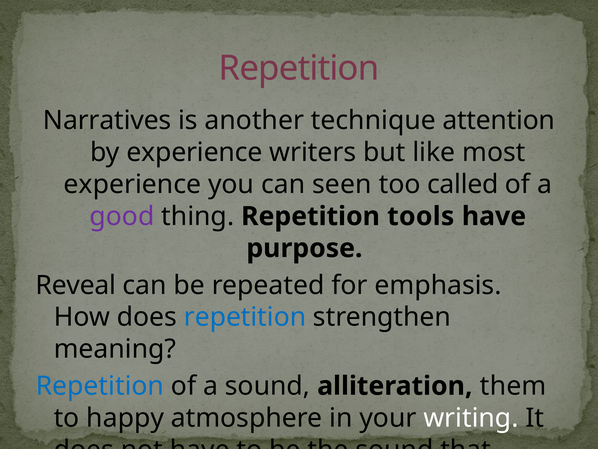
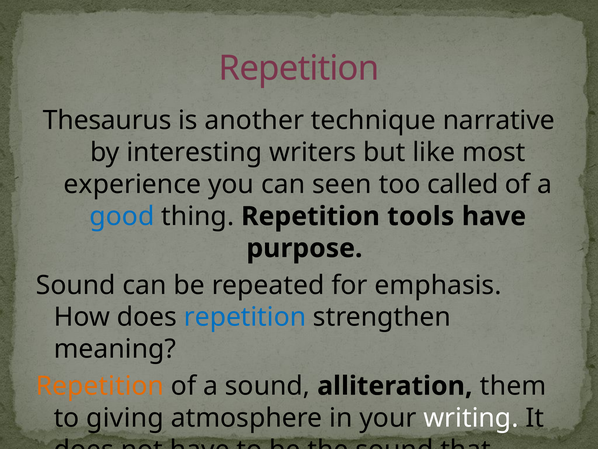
Narratives: Narratives -> Thesaurus
attention: attention -> narrative
by experience: experience -> interesting
good colour: purple -> blue
Reveal at (76, 285): Reveal -> Sound
Repetition at (100, 386) colour: blue -> orange
happy: happy -> giving
